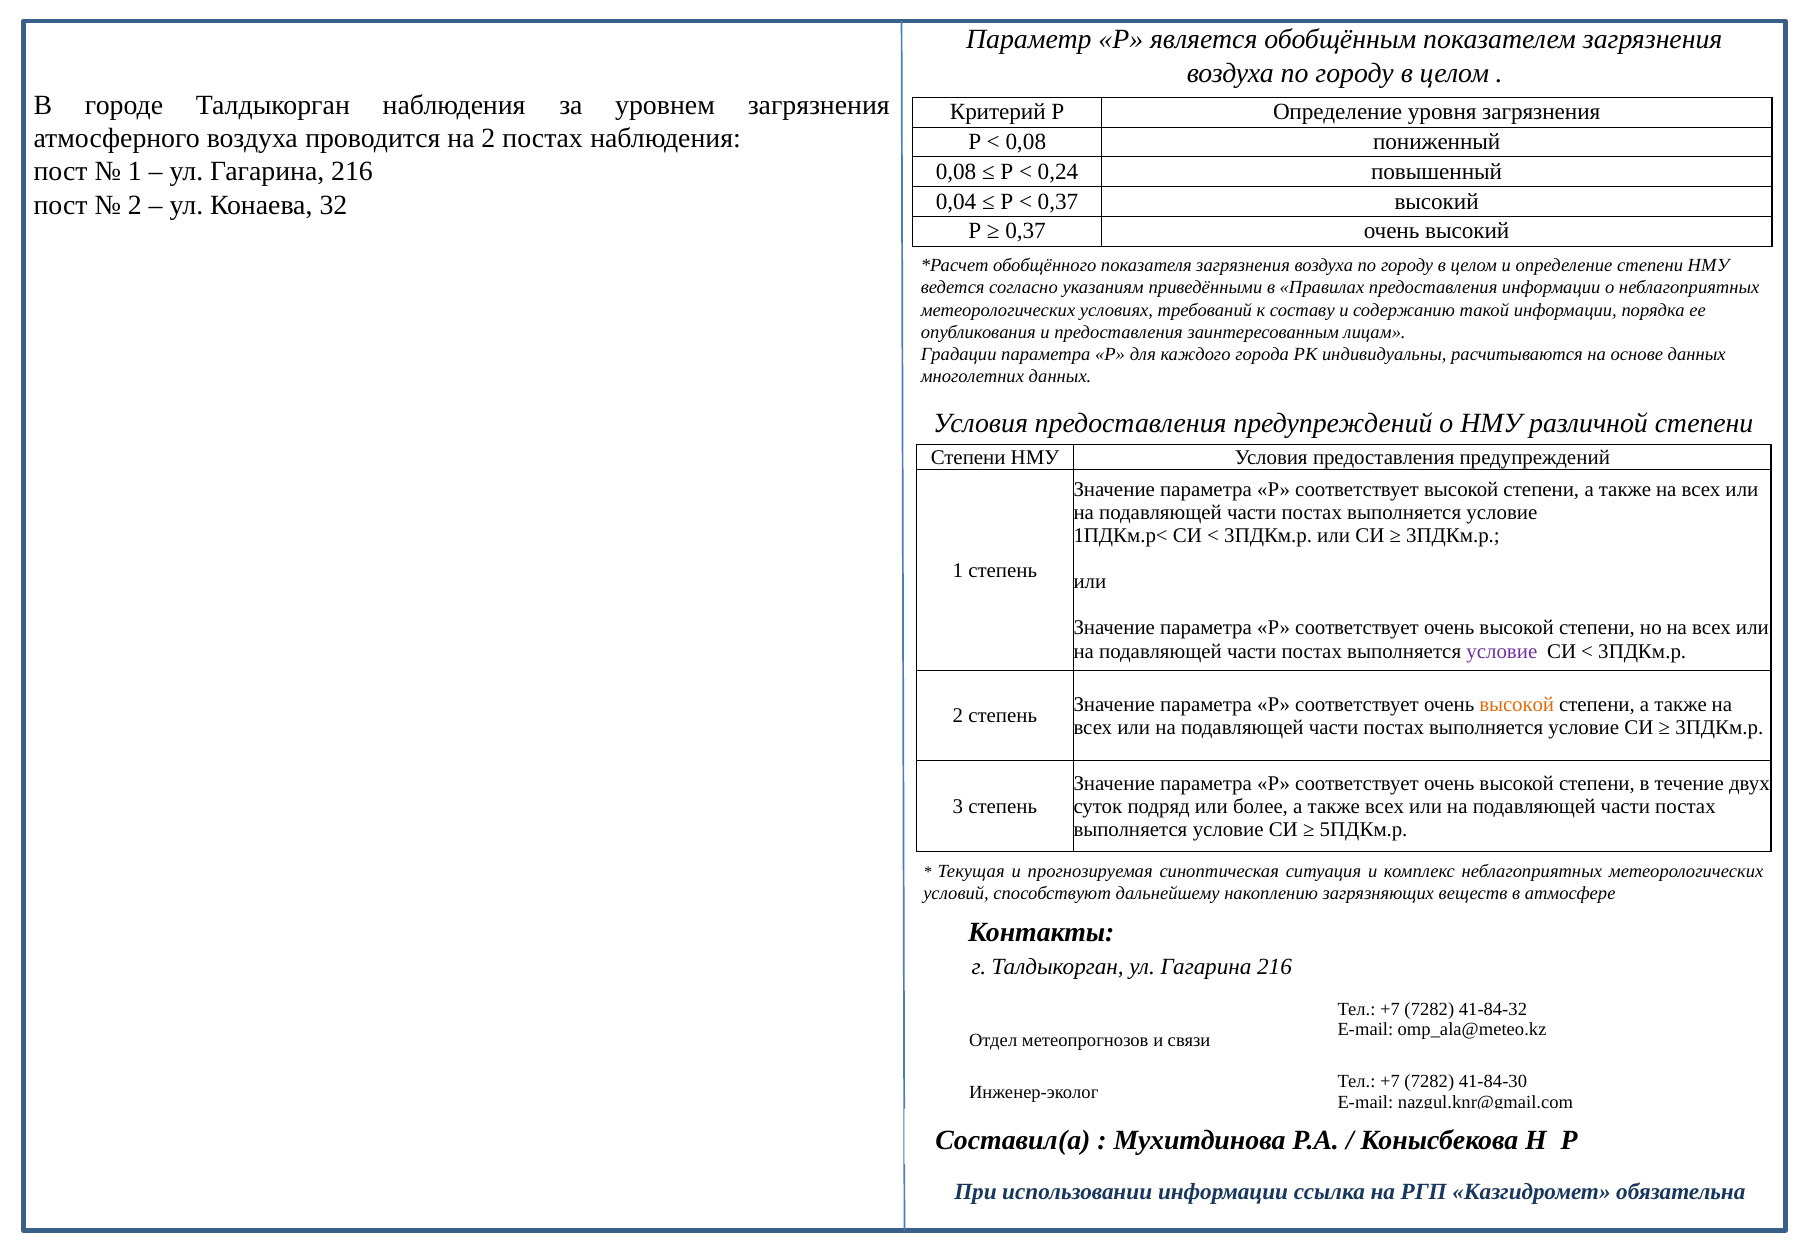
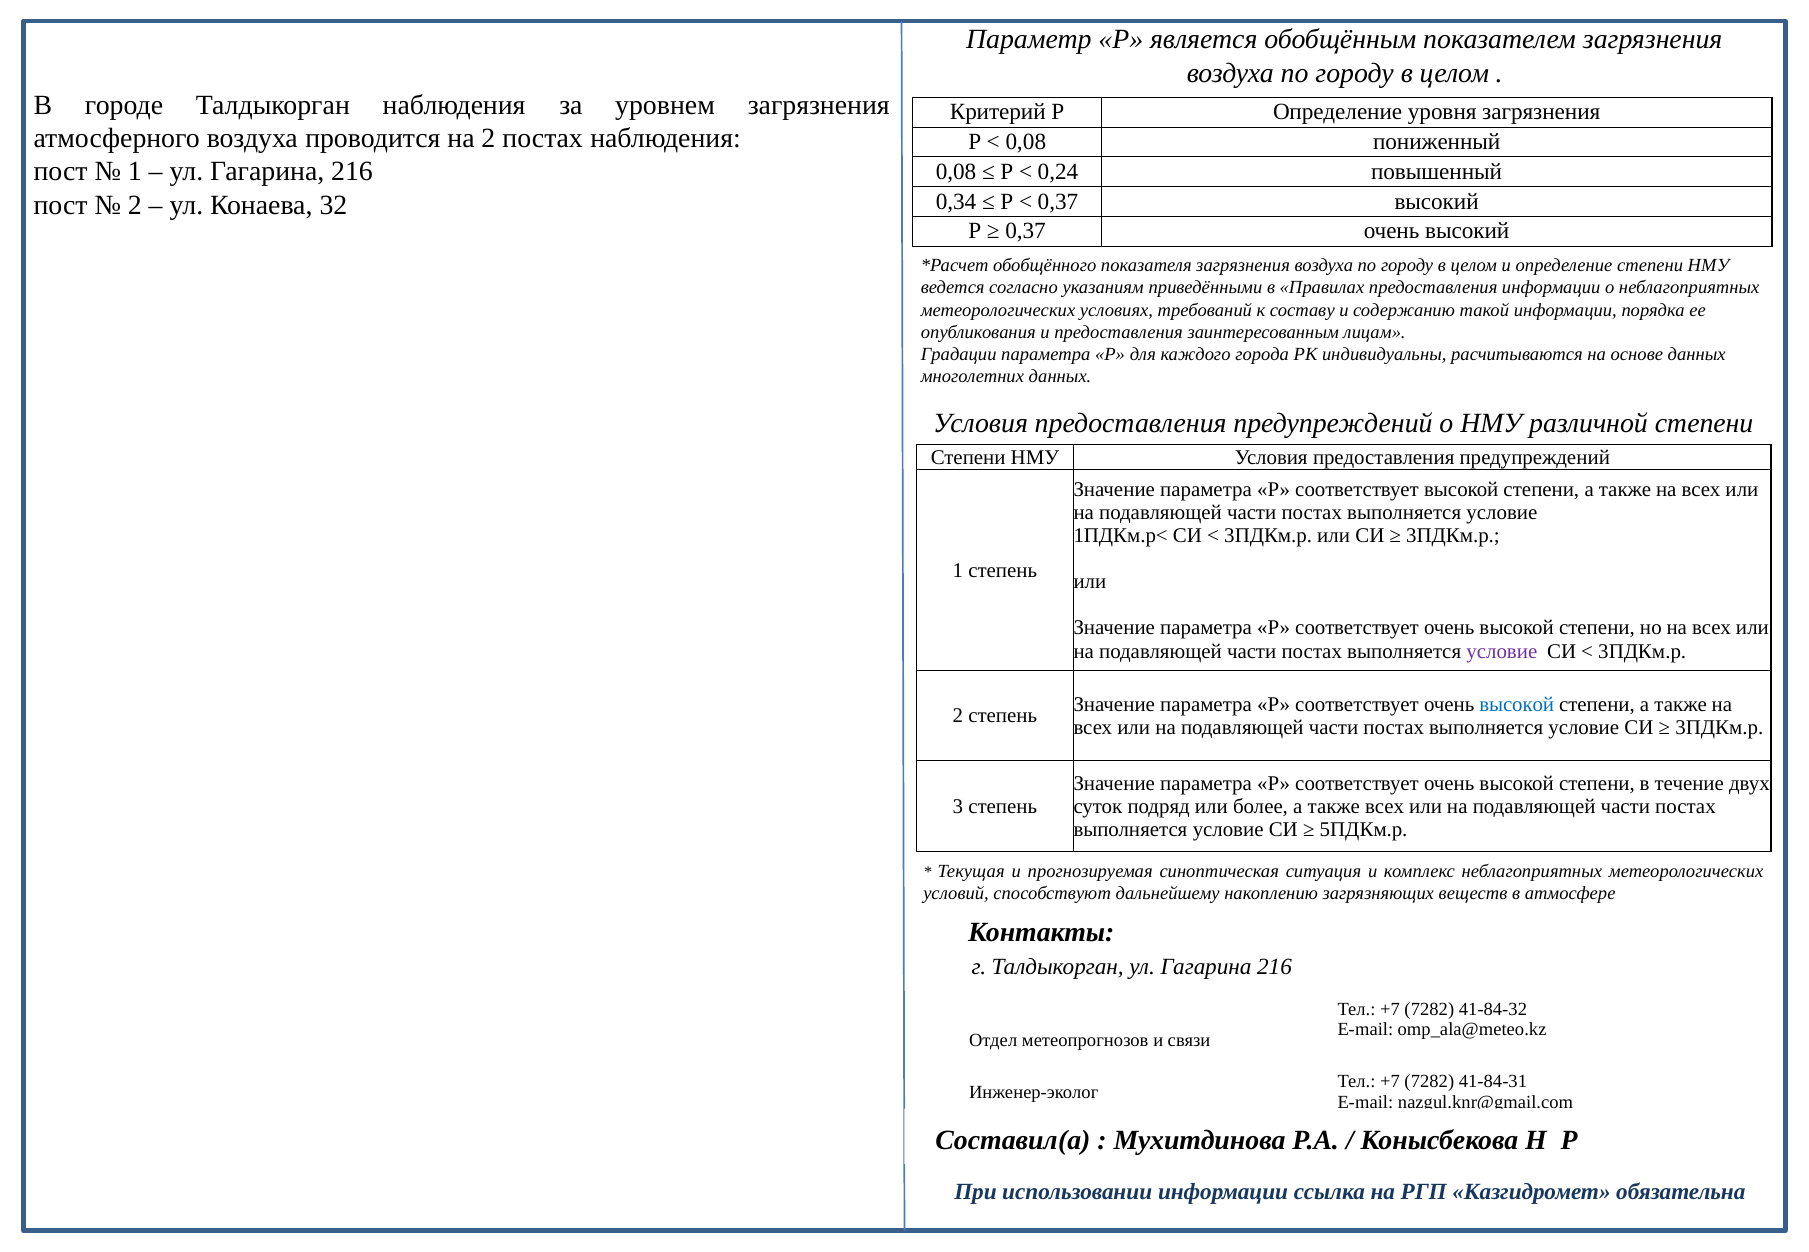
0,04: 0,04 -> 0,34
высокой at (1517, 705) colour: orange -> blue
41-84-30: 41-84-30 -> 41-84-31
